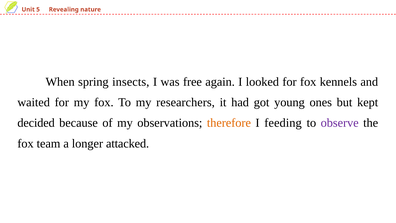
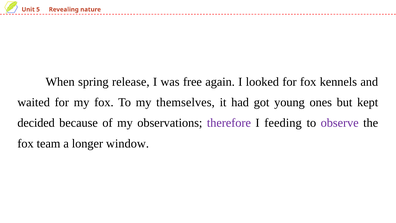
insects: insects -> release
researchers: researchers -> themselves
therefore colour: orange -> purple
attacked: attacked -> window
